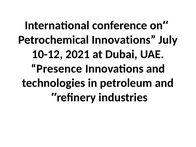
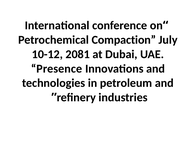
Petrochemical Innovations: Innovations -> Compaction
2021: 2021 -> 2081
